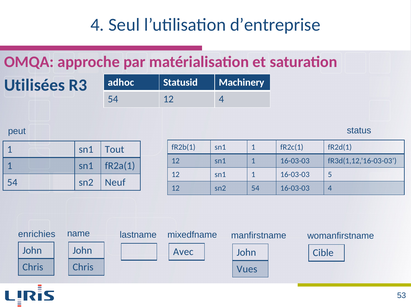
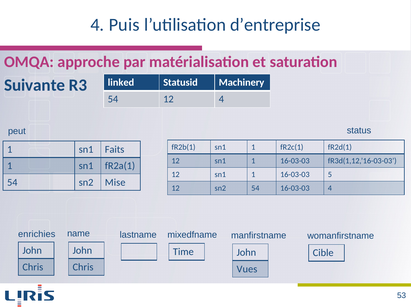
Seul: Seul -> Puis
Utilisées: Utilisées -> Suivante
adhoc: adhoc -> linked
Tout: Tout -> Faits
Neuf: Neuf -> Mise
Avec: Avec -> Time
